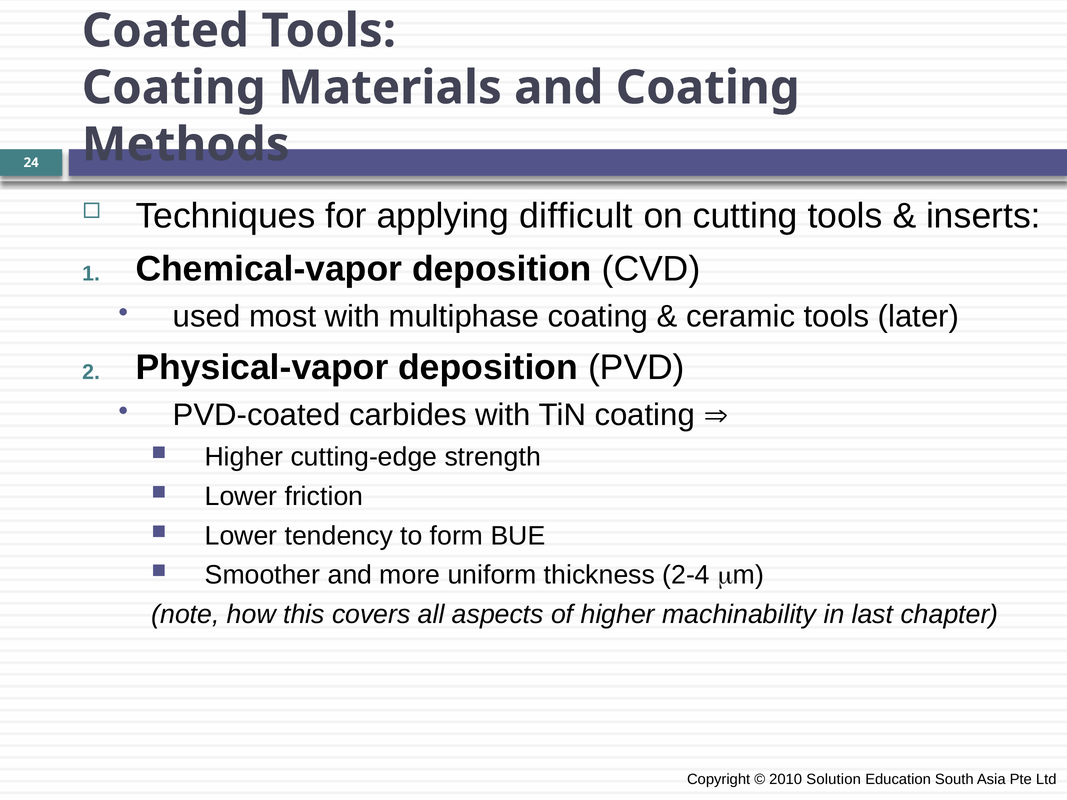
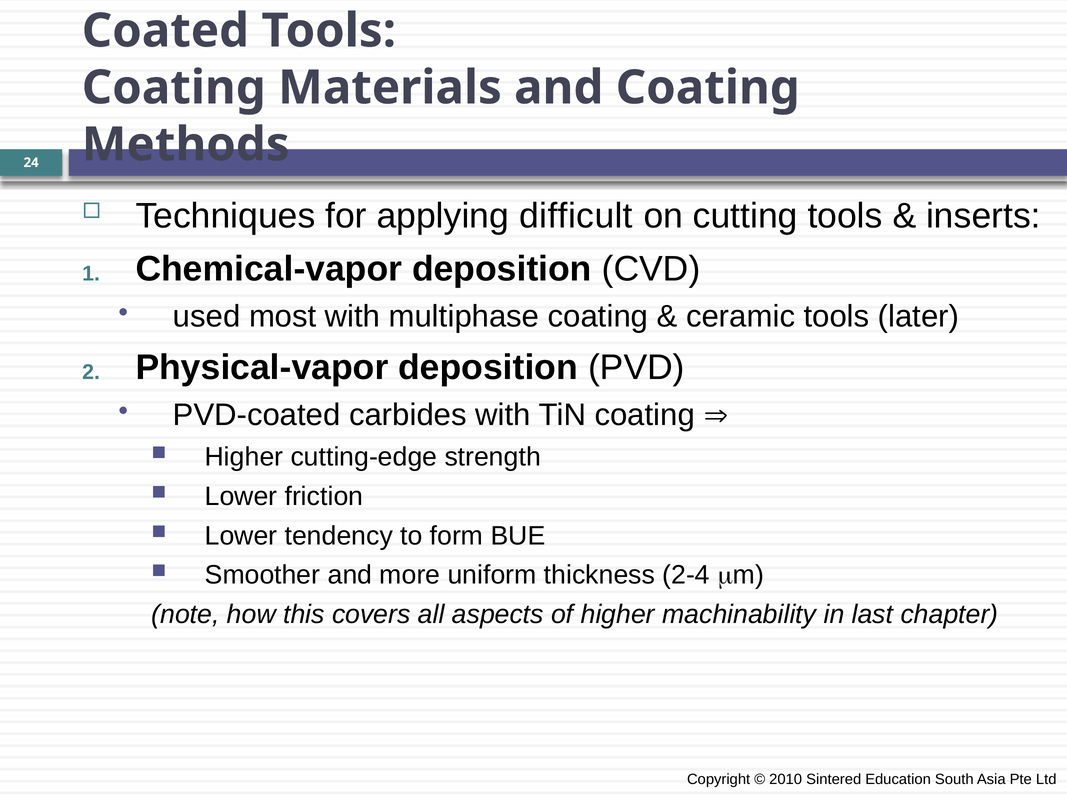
Solution: Solution -> Sintered
